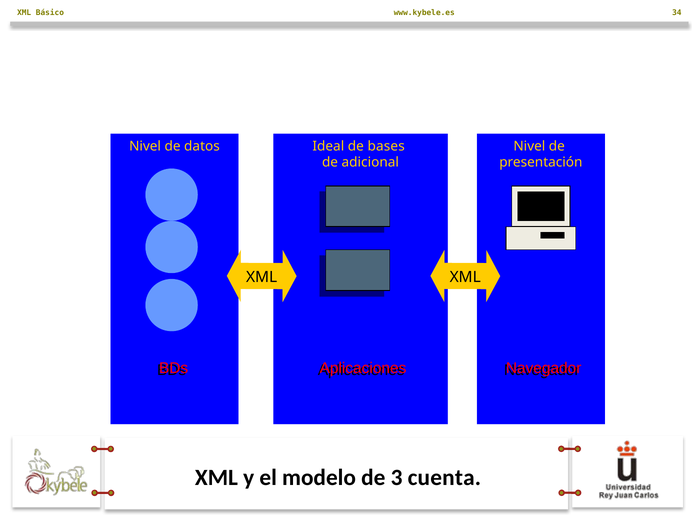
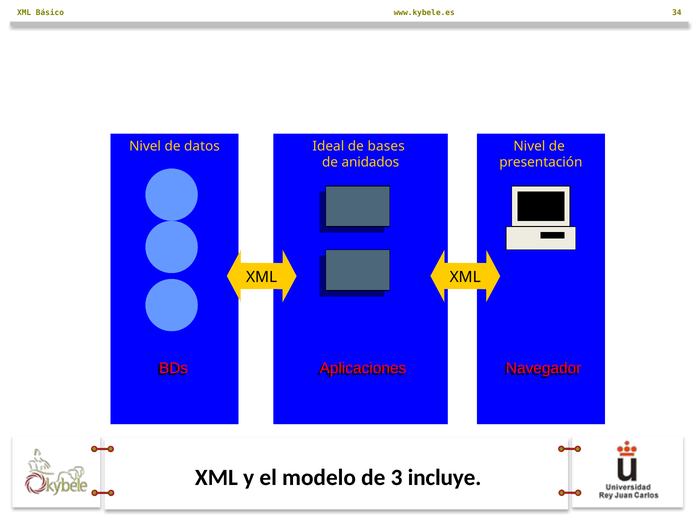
adicional: adicional -> anidados
cuenta: cuenta -> incluye
